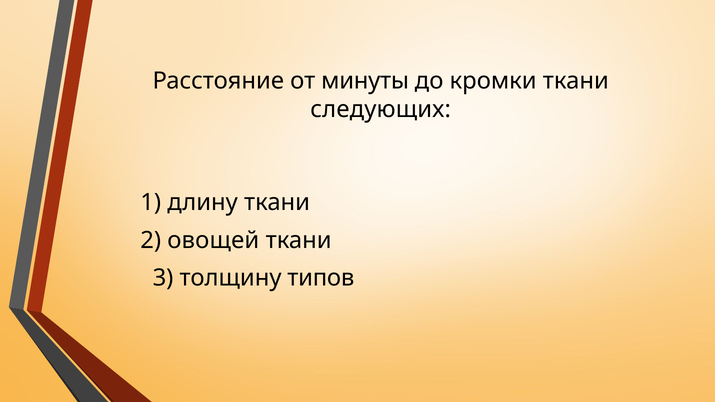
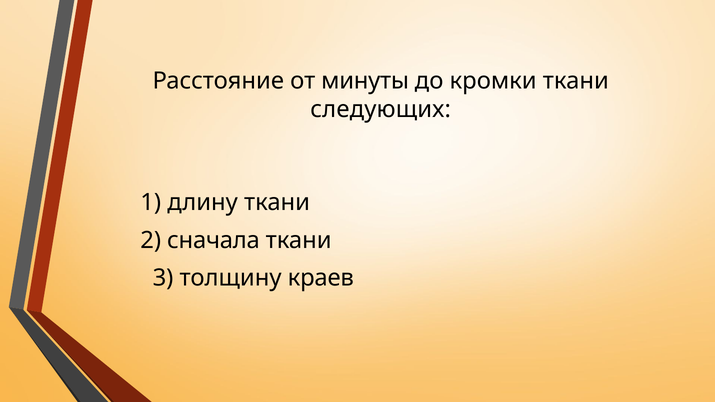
овощей: овощей -> сначала
типов: типов -> краев
